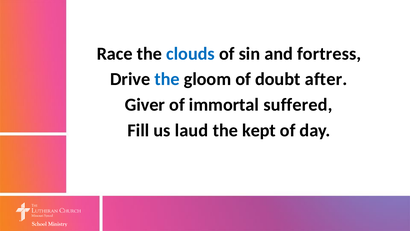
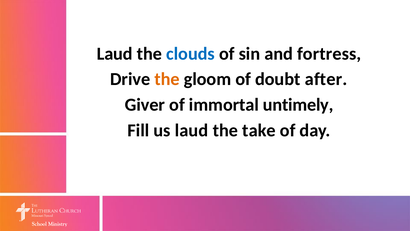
Race at (115, 54): Race -> Laud
the at (167, 79) colour: blue -> orange
suffered: suffered -> untimely
kept: kept -> take
